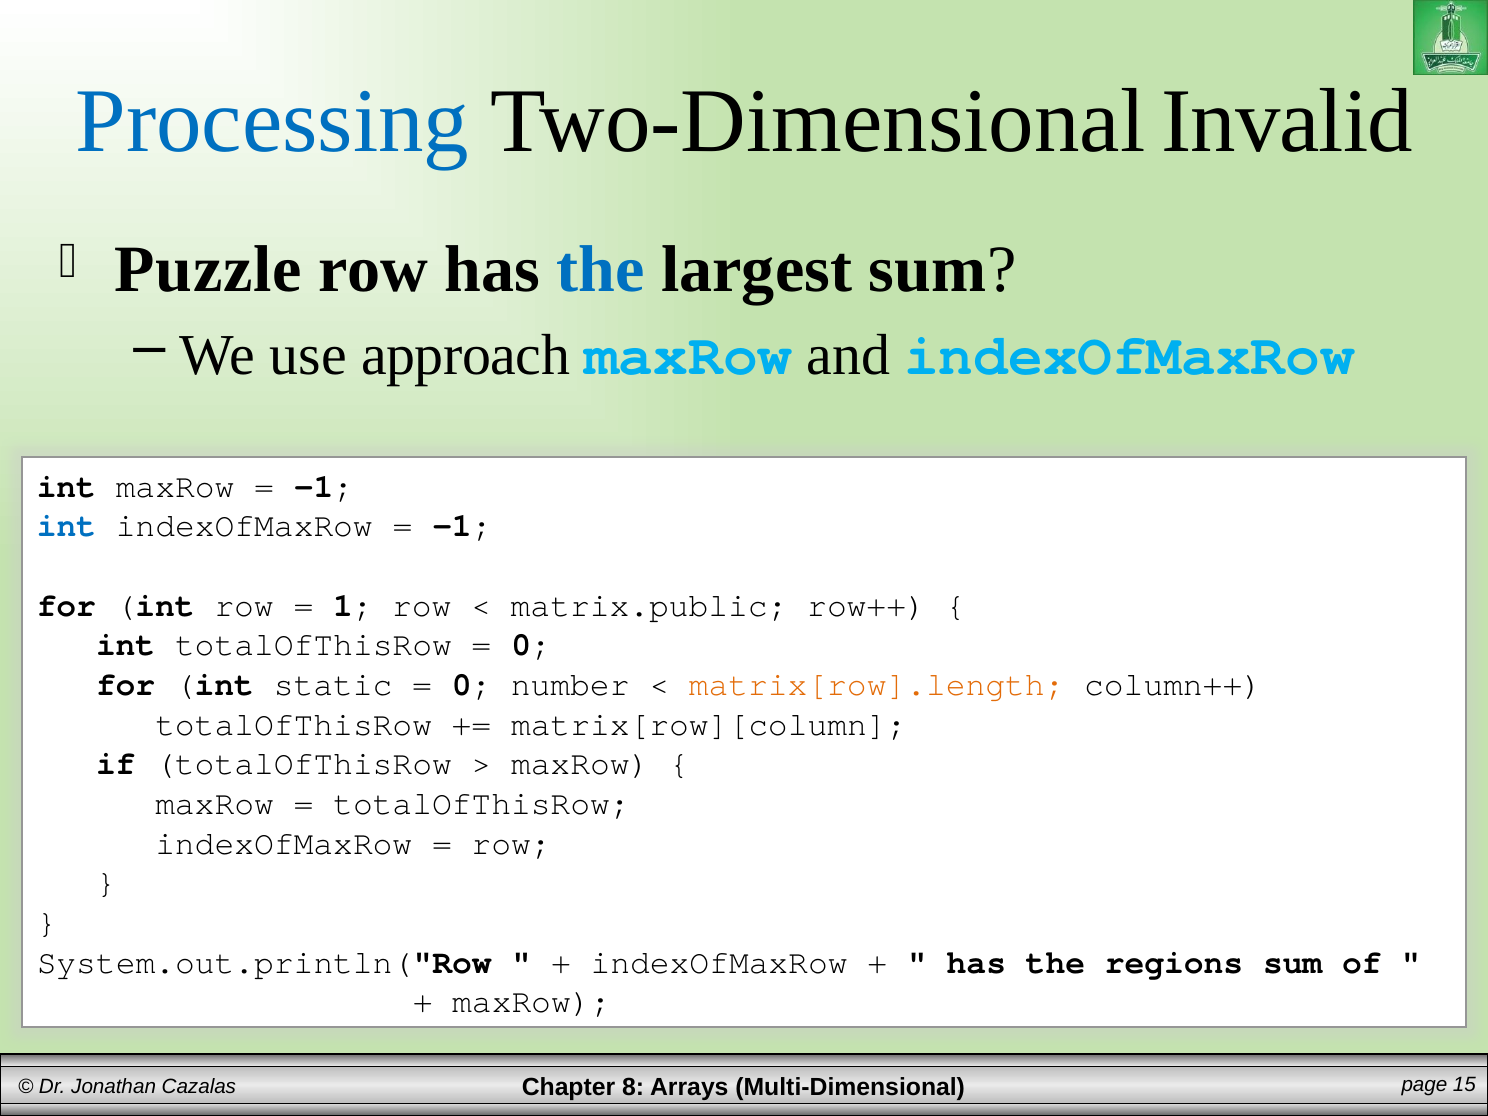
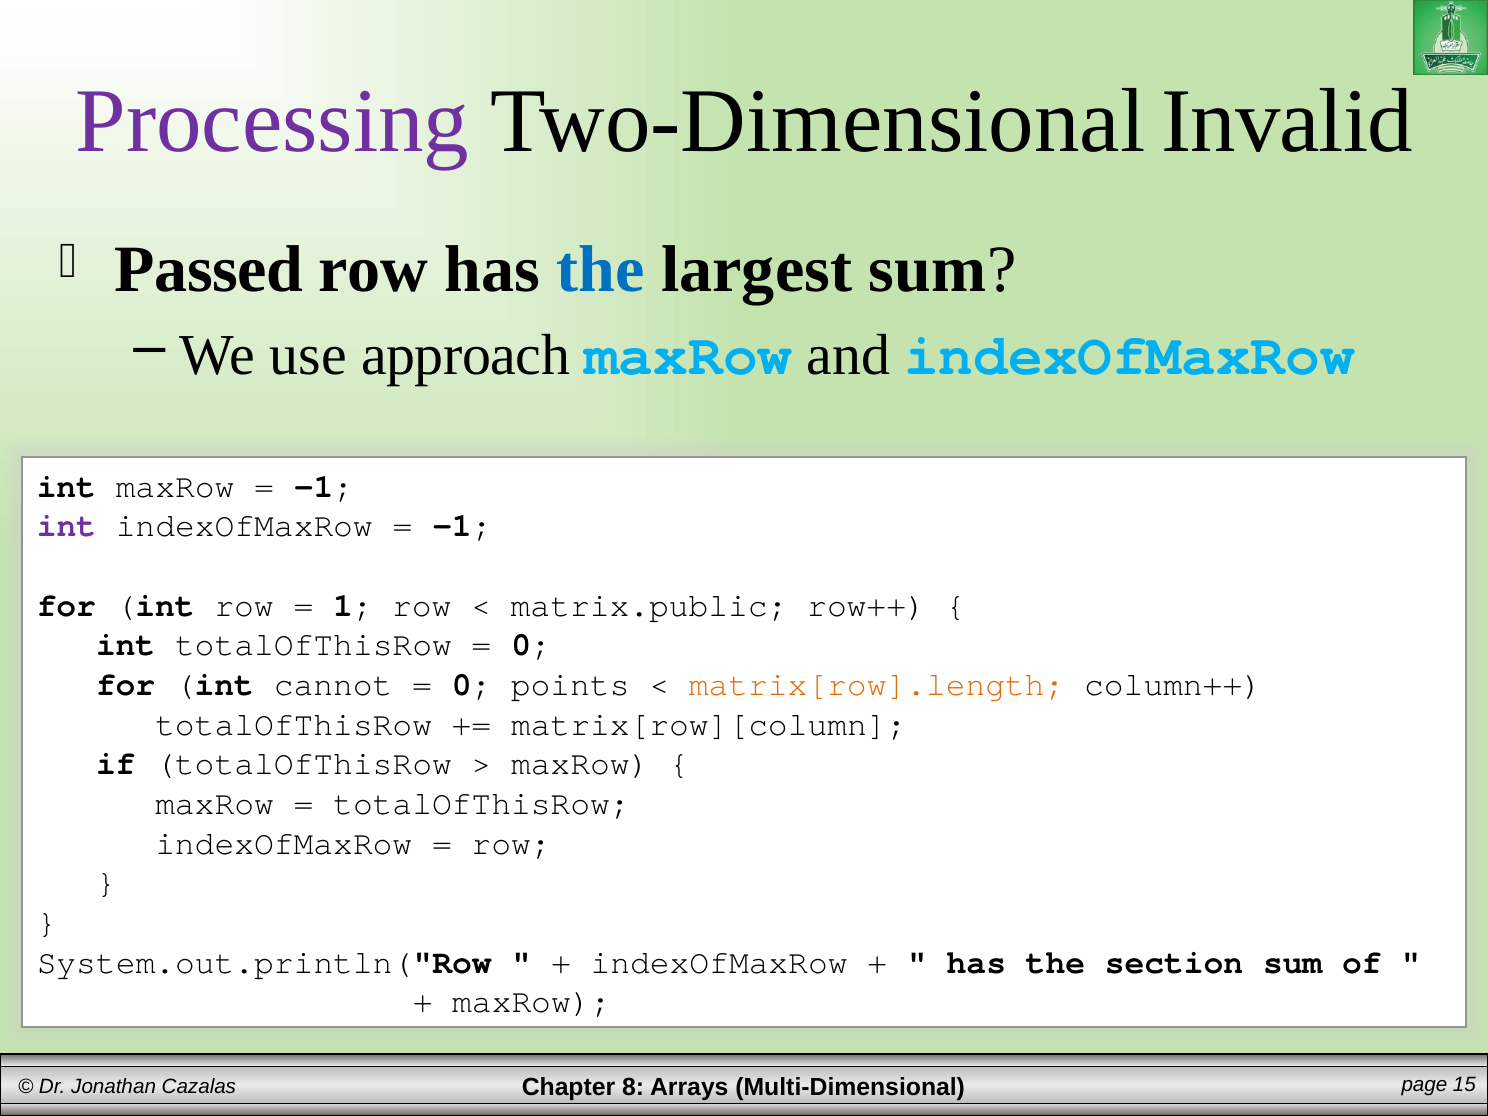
Processing colour: blue -> purple
Puzzle: Puzzle -> Passed
int at (66, 526) colour: blue -> purple
static: static -> cannot
number: number -> points
regions: regions -> section
